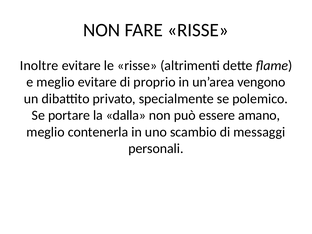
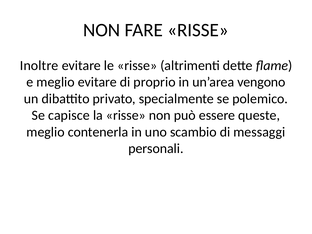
portare: portare -> capisce
la dalla: dalla -> risse
amano: amano -> queste
